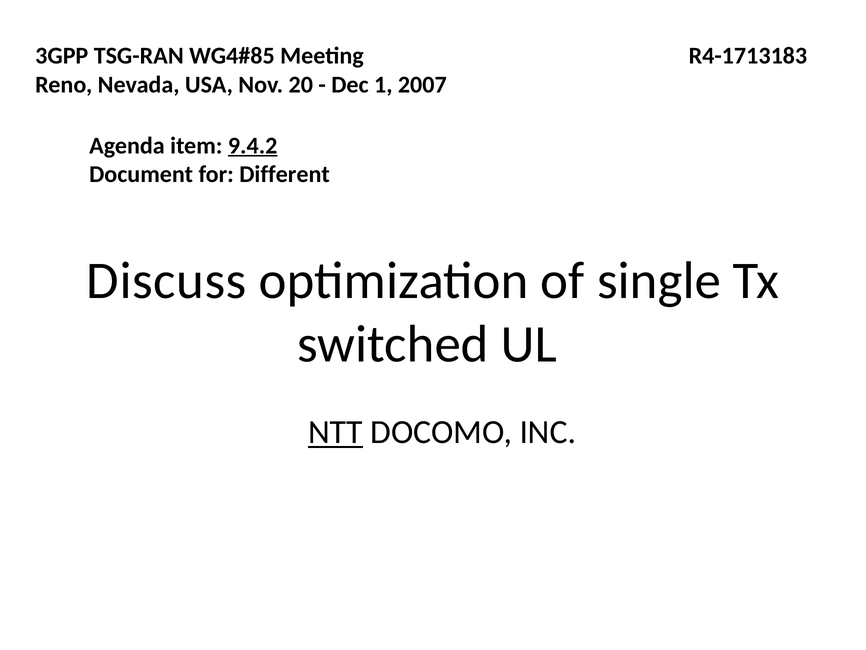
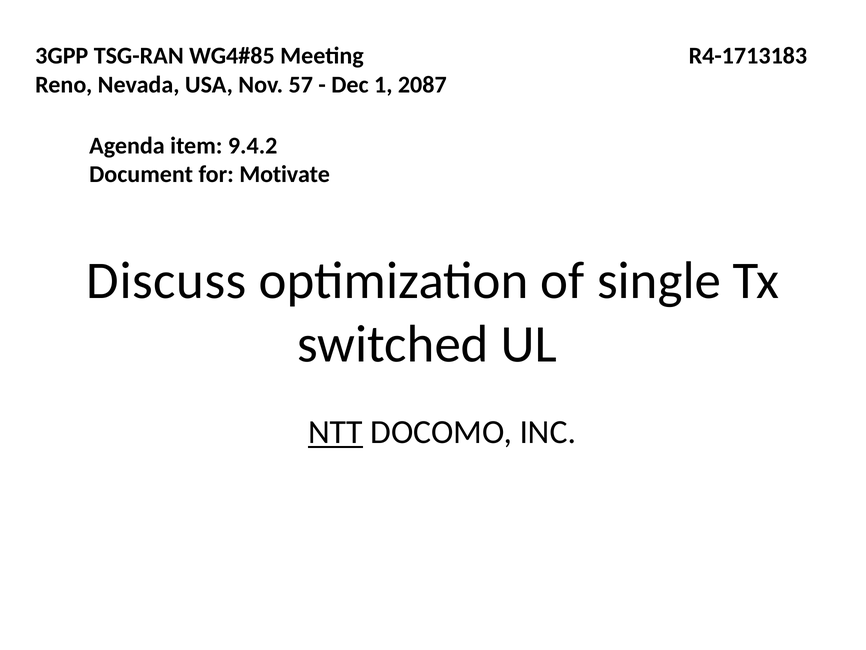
20: 20 -> 57
2007: 2007 -> 2087
9.4.2 underline: present -> none
Different: Different -> Motivate
